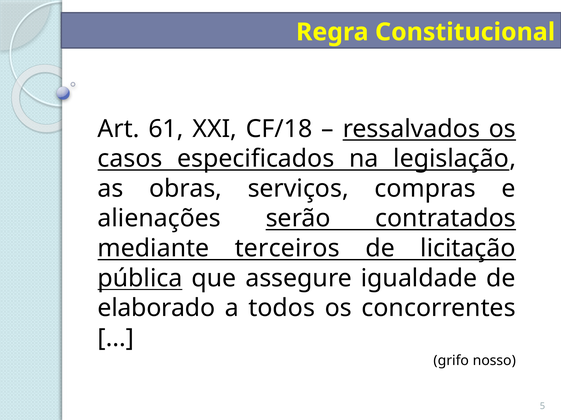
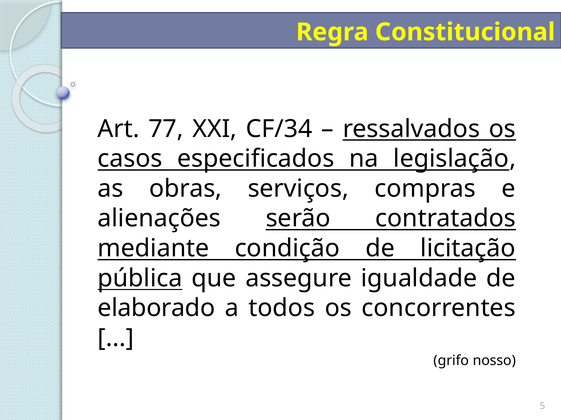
61: 61 -> 77
CF/18: CF/18 -> CF/34
terceiros: terceiros -> condição
